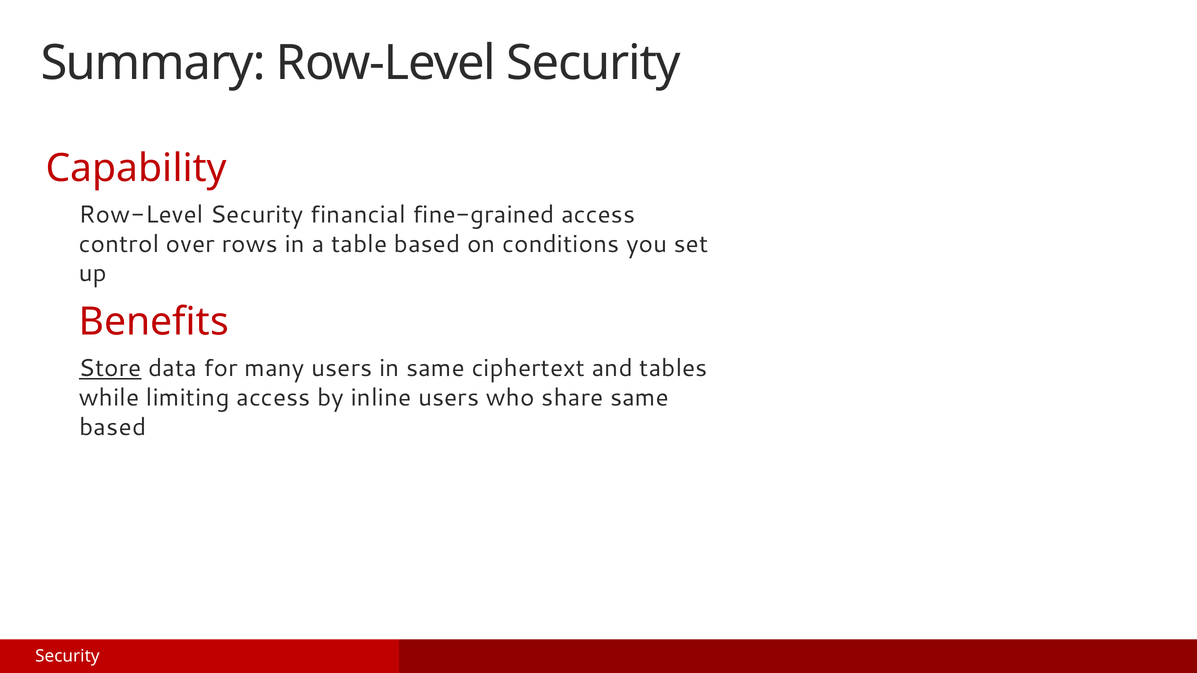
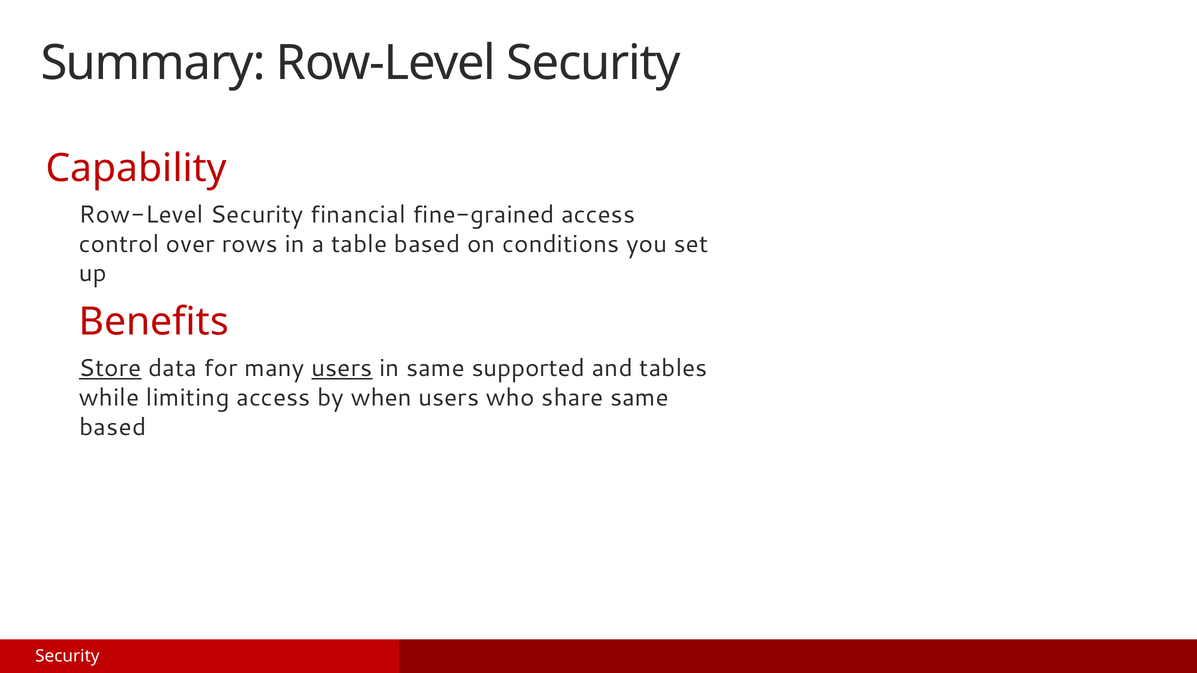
users at (342, 368) underline: none -> present
ciphertext: ciphertext -> supported
inline: inline -> when
